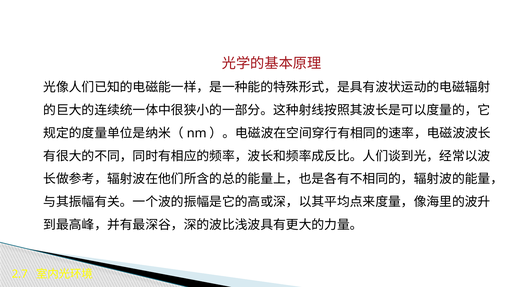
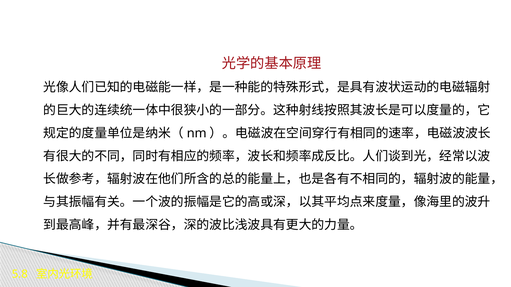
2.7: 2.7 -> 5.8
